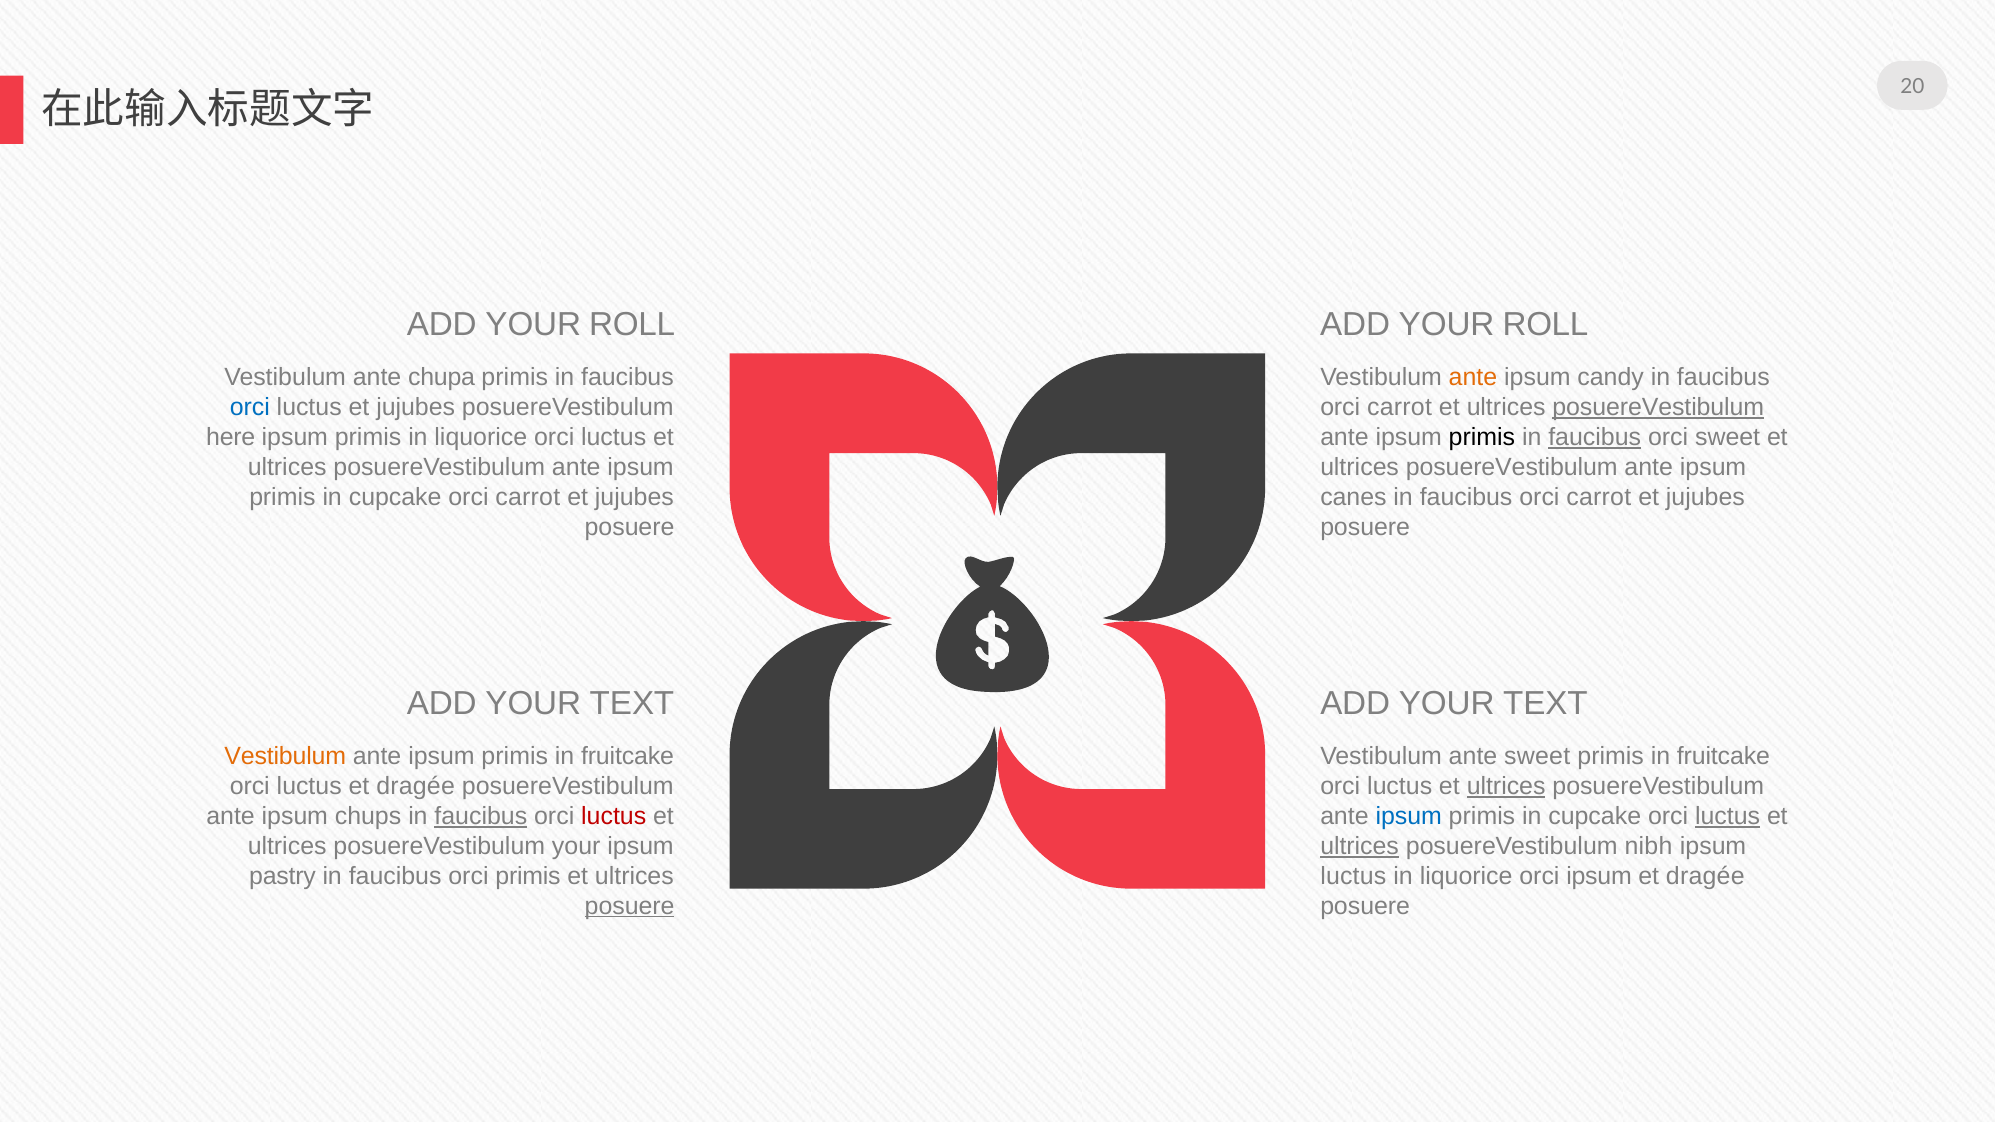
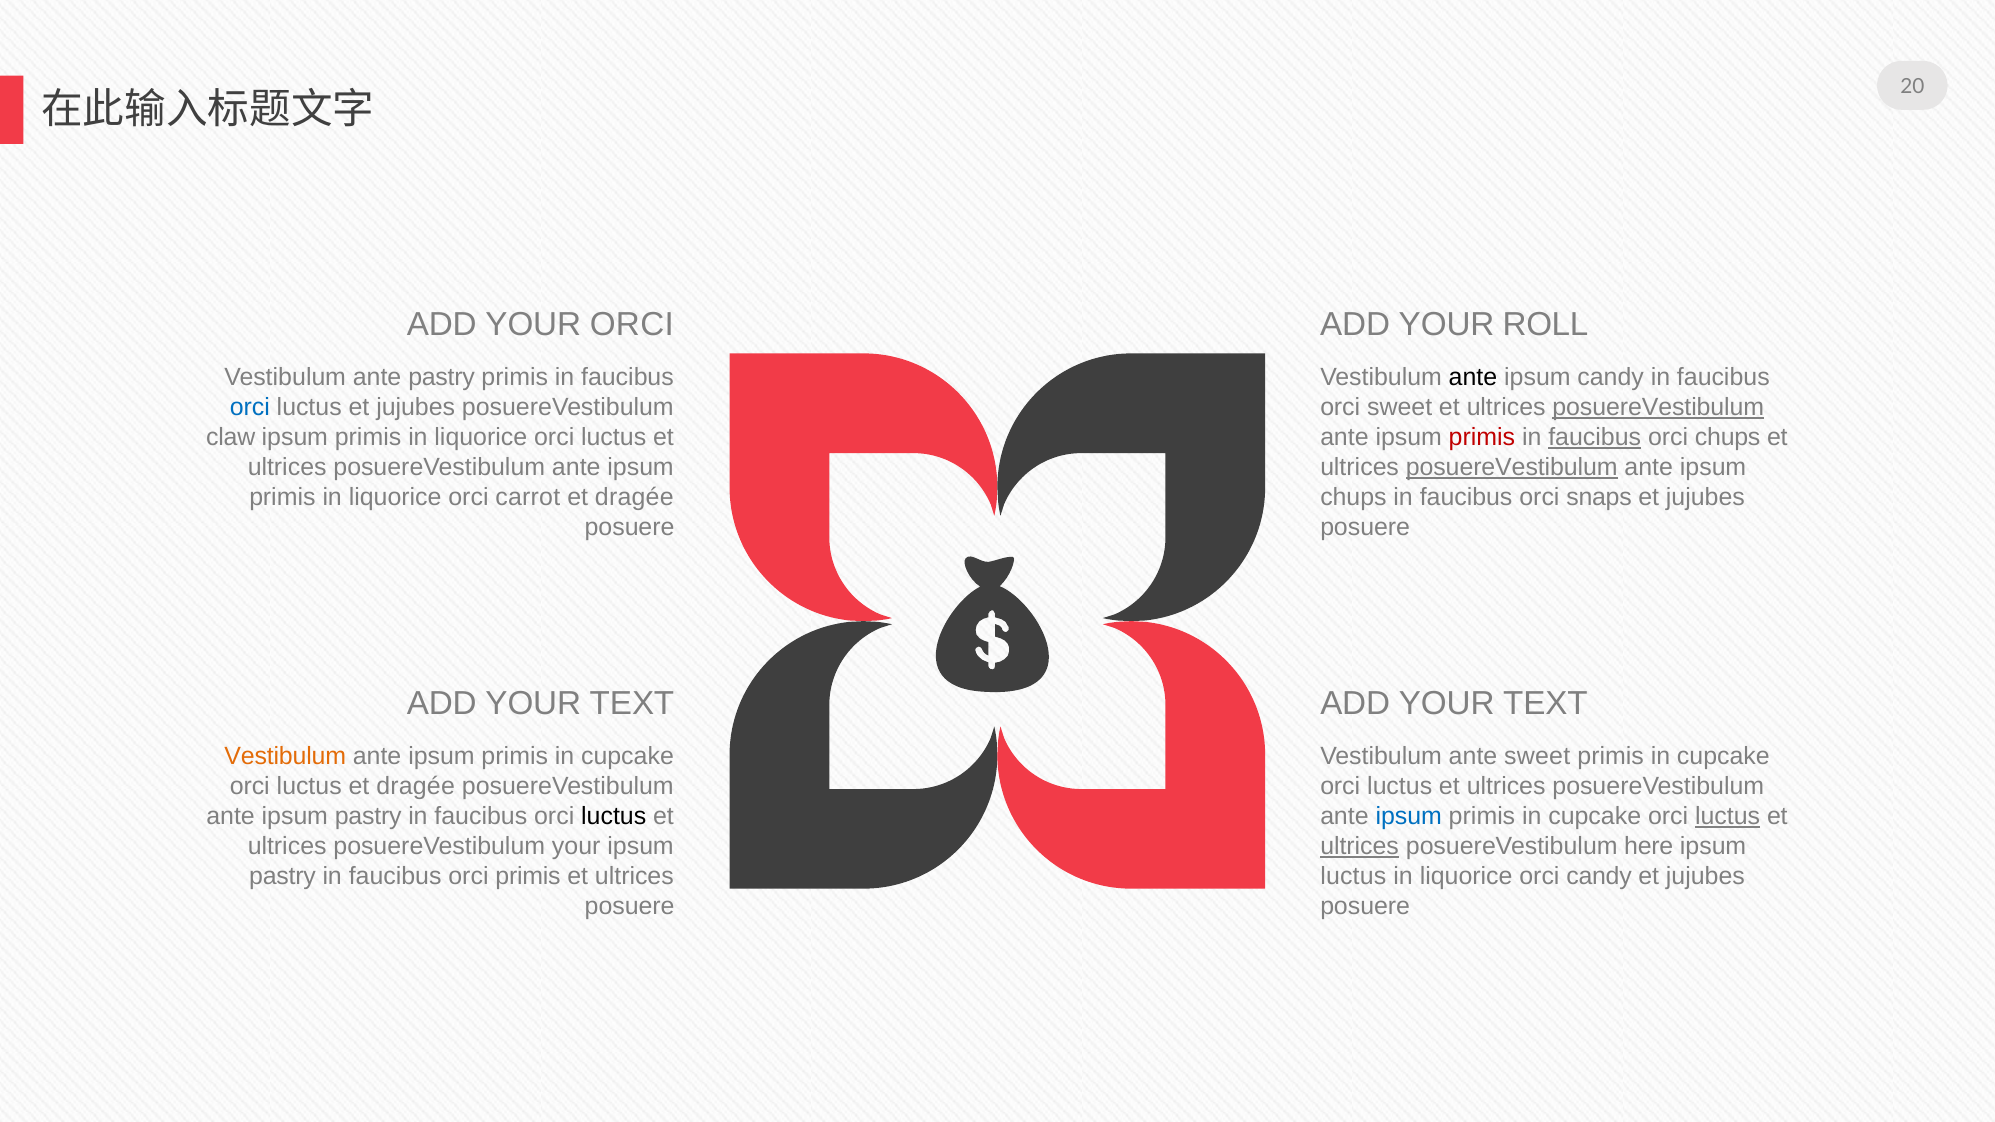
ROLL at (632, 325): ROLL -> ORCI
ante chupa: chupa -> pastry
ante at (1473, 378) colour: orange -> black
carrot at (1400, 407): carrot -> sweet
here: here -> claw
primis at (1482, 437) colour: black -> red
orci sweet: sweet -> chups
posuereVestibulum at (1512, 467) underline: none -> present
cupcake at (395, 497): cupcake -> liquorice
jujubes at (634, 497): jujubes -> dragée
canes at (1353, 497): canes -> chups
carrot at (1599, 497): carrot -> snaps
fruitcake at (628, 756): fruitcake -> cupcake
fruitcake at (1723, 756): fruitcake -> cupcake
ultrices at (1506, 786) underline: present -> none
ante ipsum chups: chups -> pastry
faucibus at (481, 816) underline: present -> none
luctus at (614, 816) colour: red -> black
nibh: nibh -> here
orci ipsum: ipsum -> candy
dragée at (1705, 876): dragée -> jujubes
posuere at (630, 906) underline: present -> none
